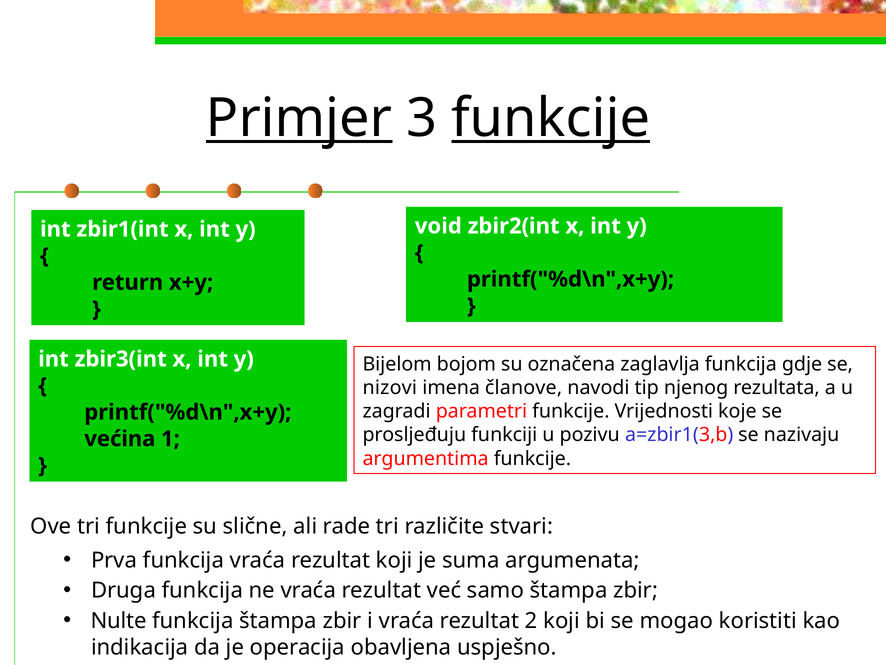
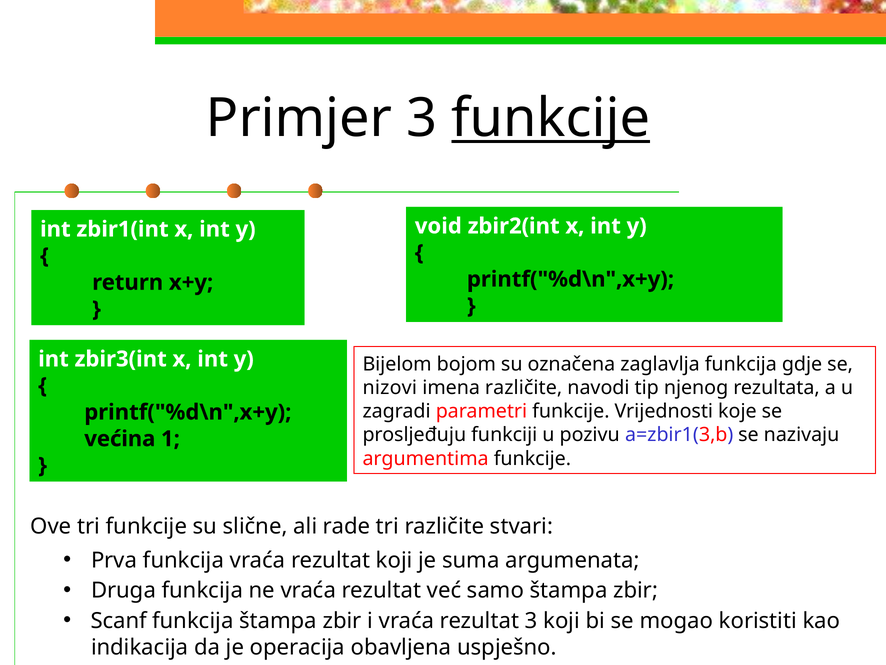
Primjer underline: present -> none
imena članove: članove -> različite
Nulte: Nulte -> Scanf
rezultat 2: 2 -> 3
